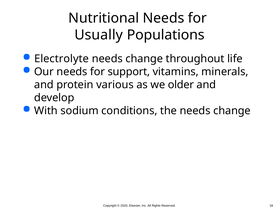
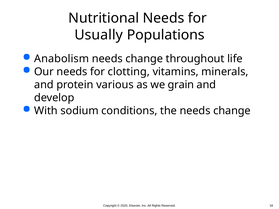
Electrolyte: Electrolyte -> Anabolism
support: support -> clotting
older: older -> grain
